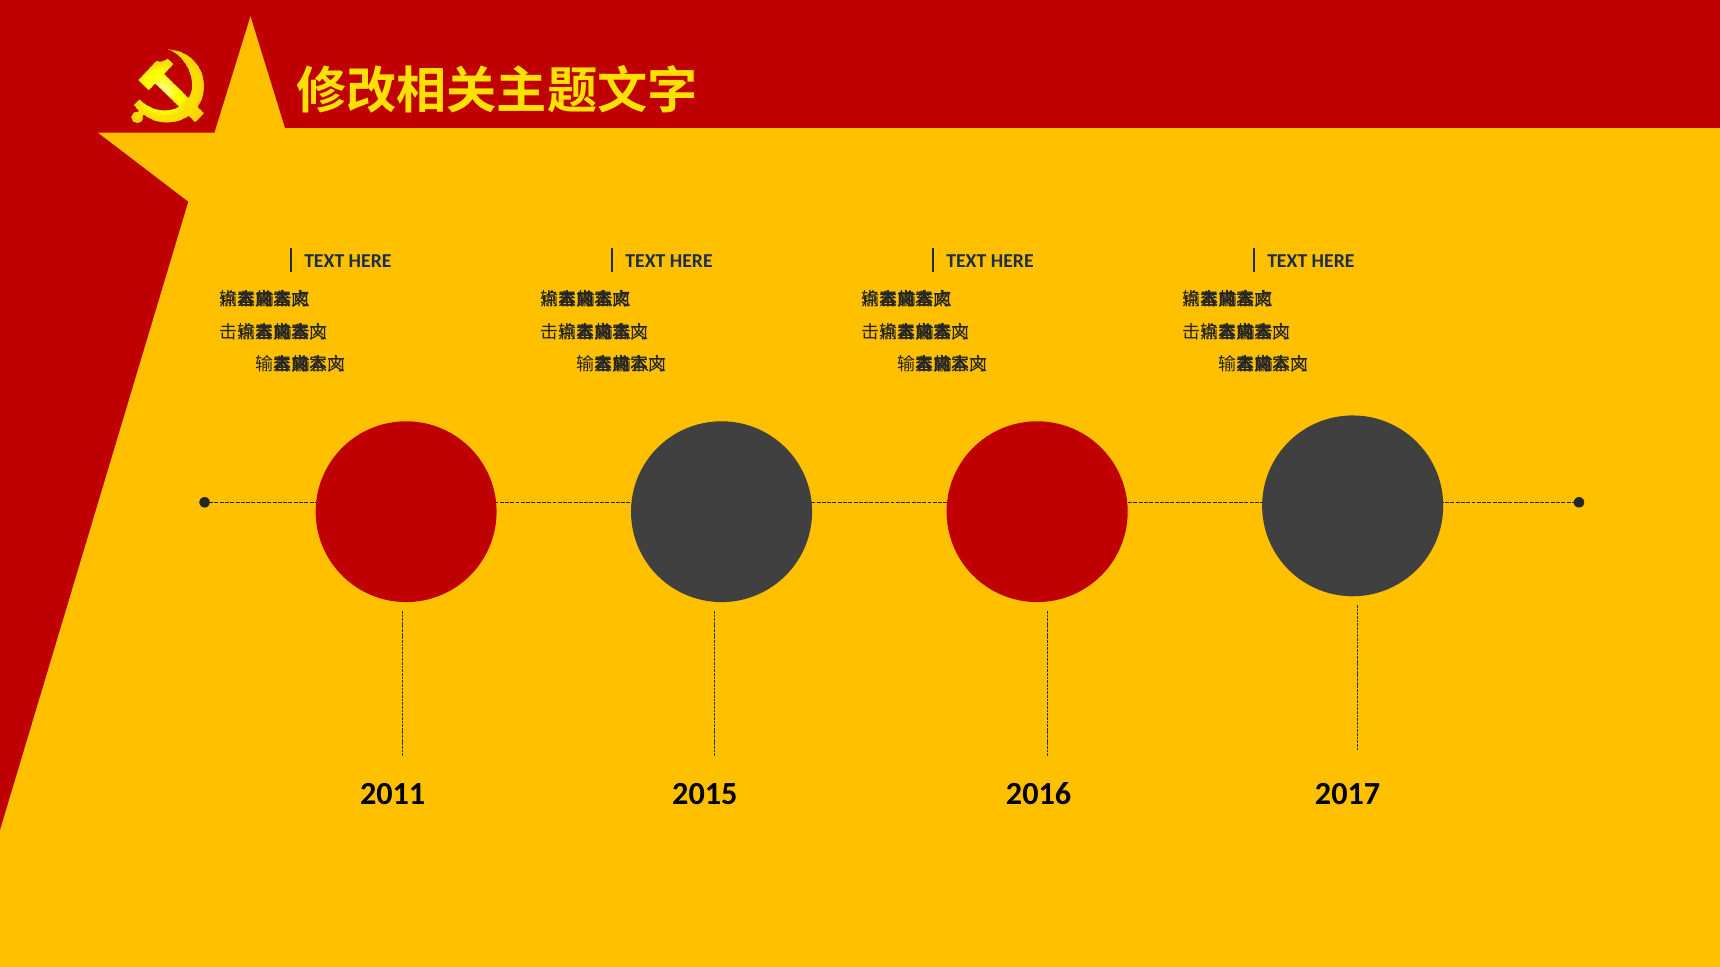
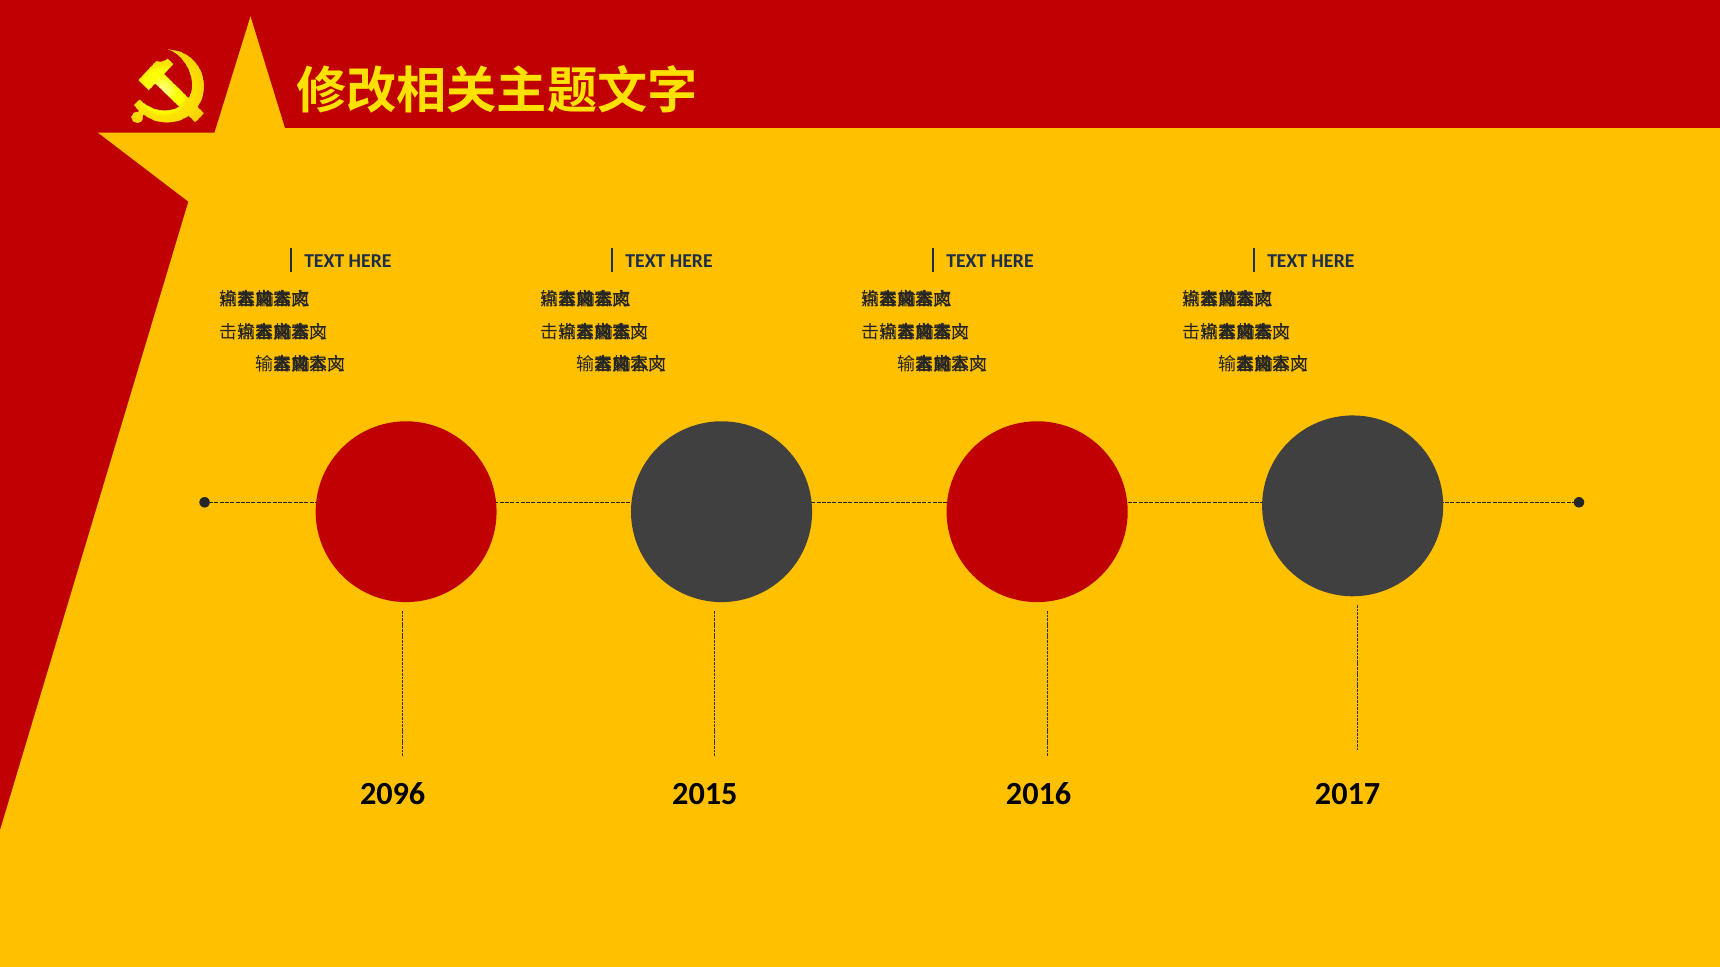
2011: 2011 -> 2096
